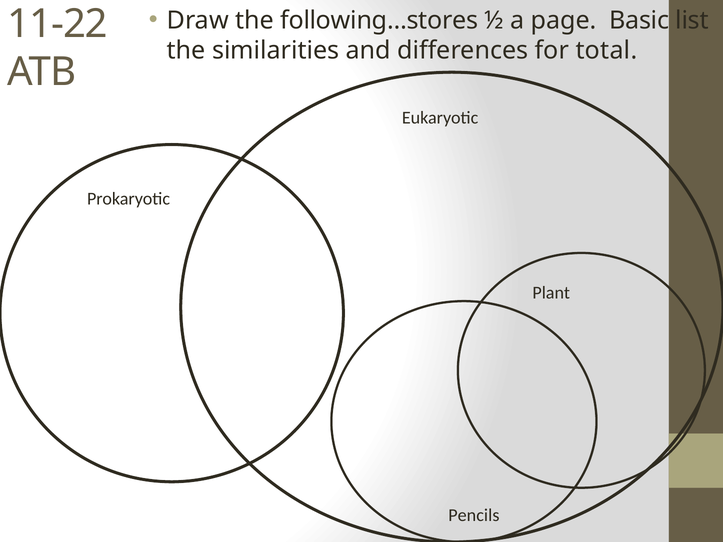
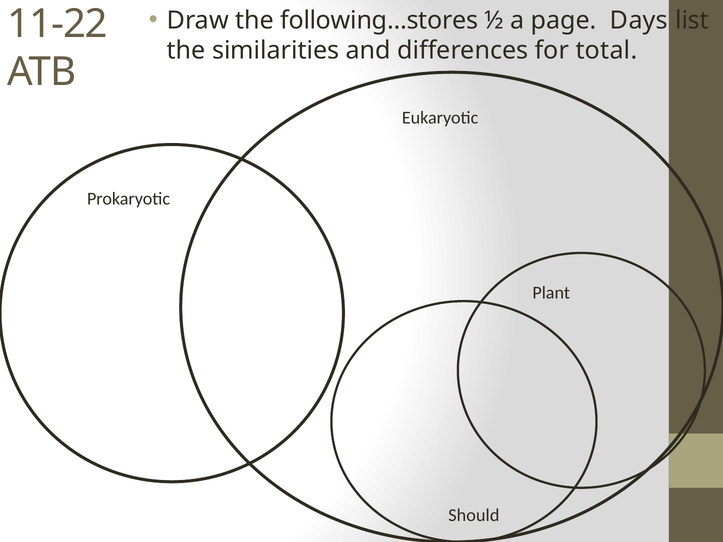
Basic: Basic -> Days
Pencils: Pencils -> Should
